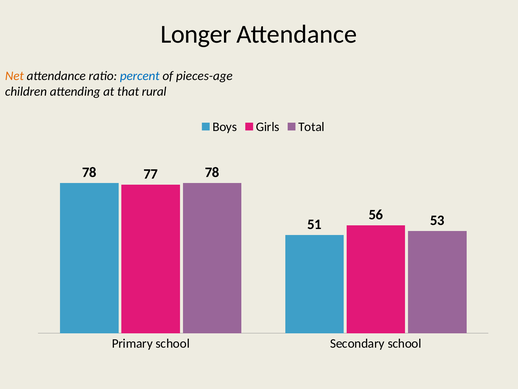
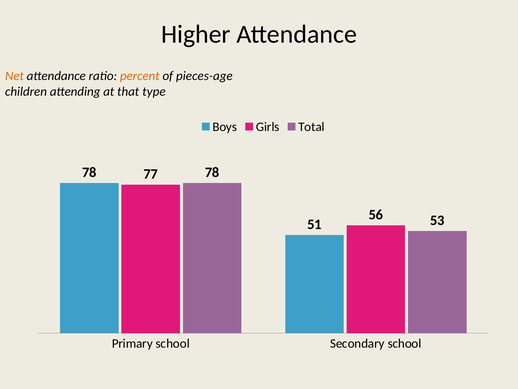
Longer: Longer -> Higher
percent colour: blue -> orange
rural: rural -> type
